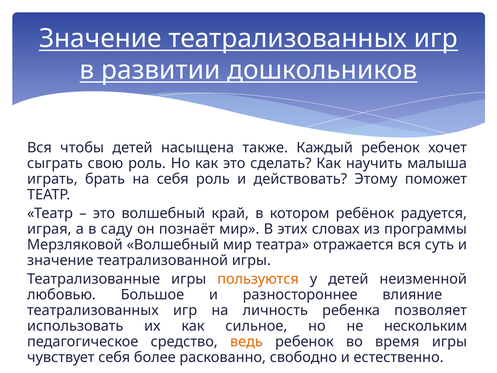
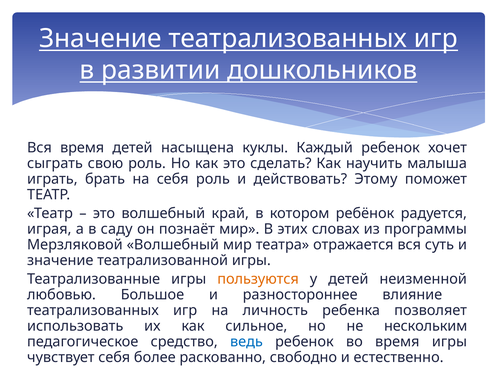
Вся чтобы: чтобы -> время
также: также -> куклы
ведь colour: orange -> blue
